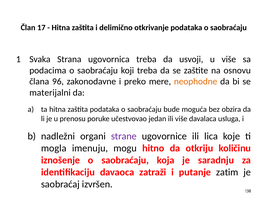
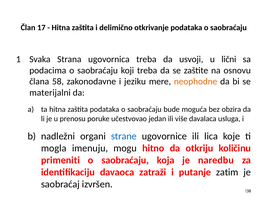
u više: više -> lični
96: 96 -> 58
preko: preko -> jeziku
strane colour: purple -> blue
iznošenje: iznošenje -> primeniti
saradnju: saradnju -> naredbu
